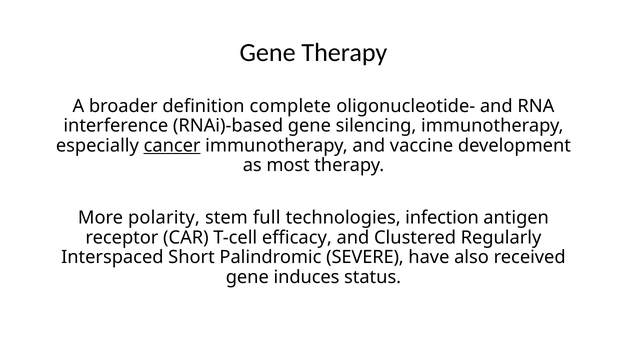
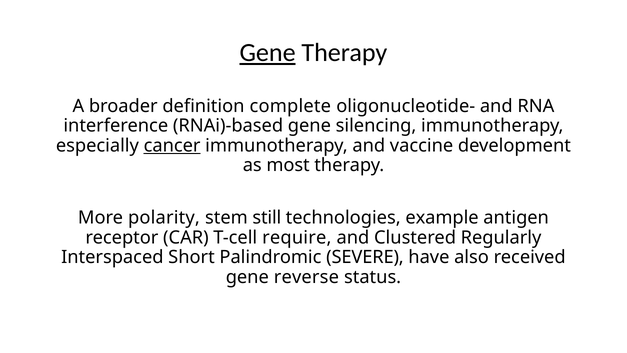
Gene at (268, 53) underline: none -> present
full: full -> still
infection: infection -> example
efficacy: efficacy -> require
induces: induces -> reverse
